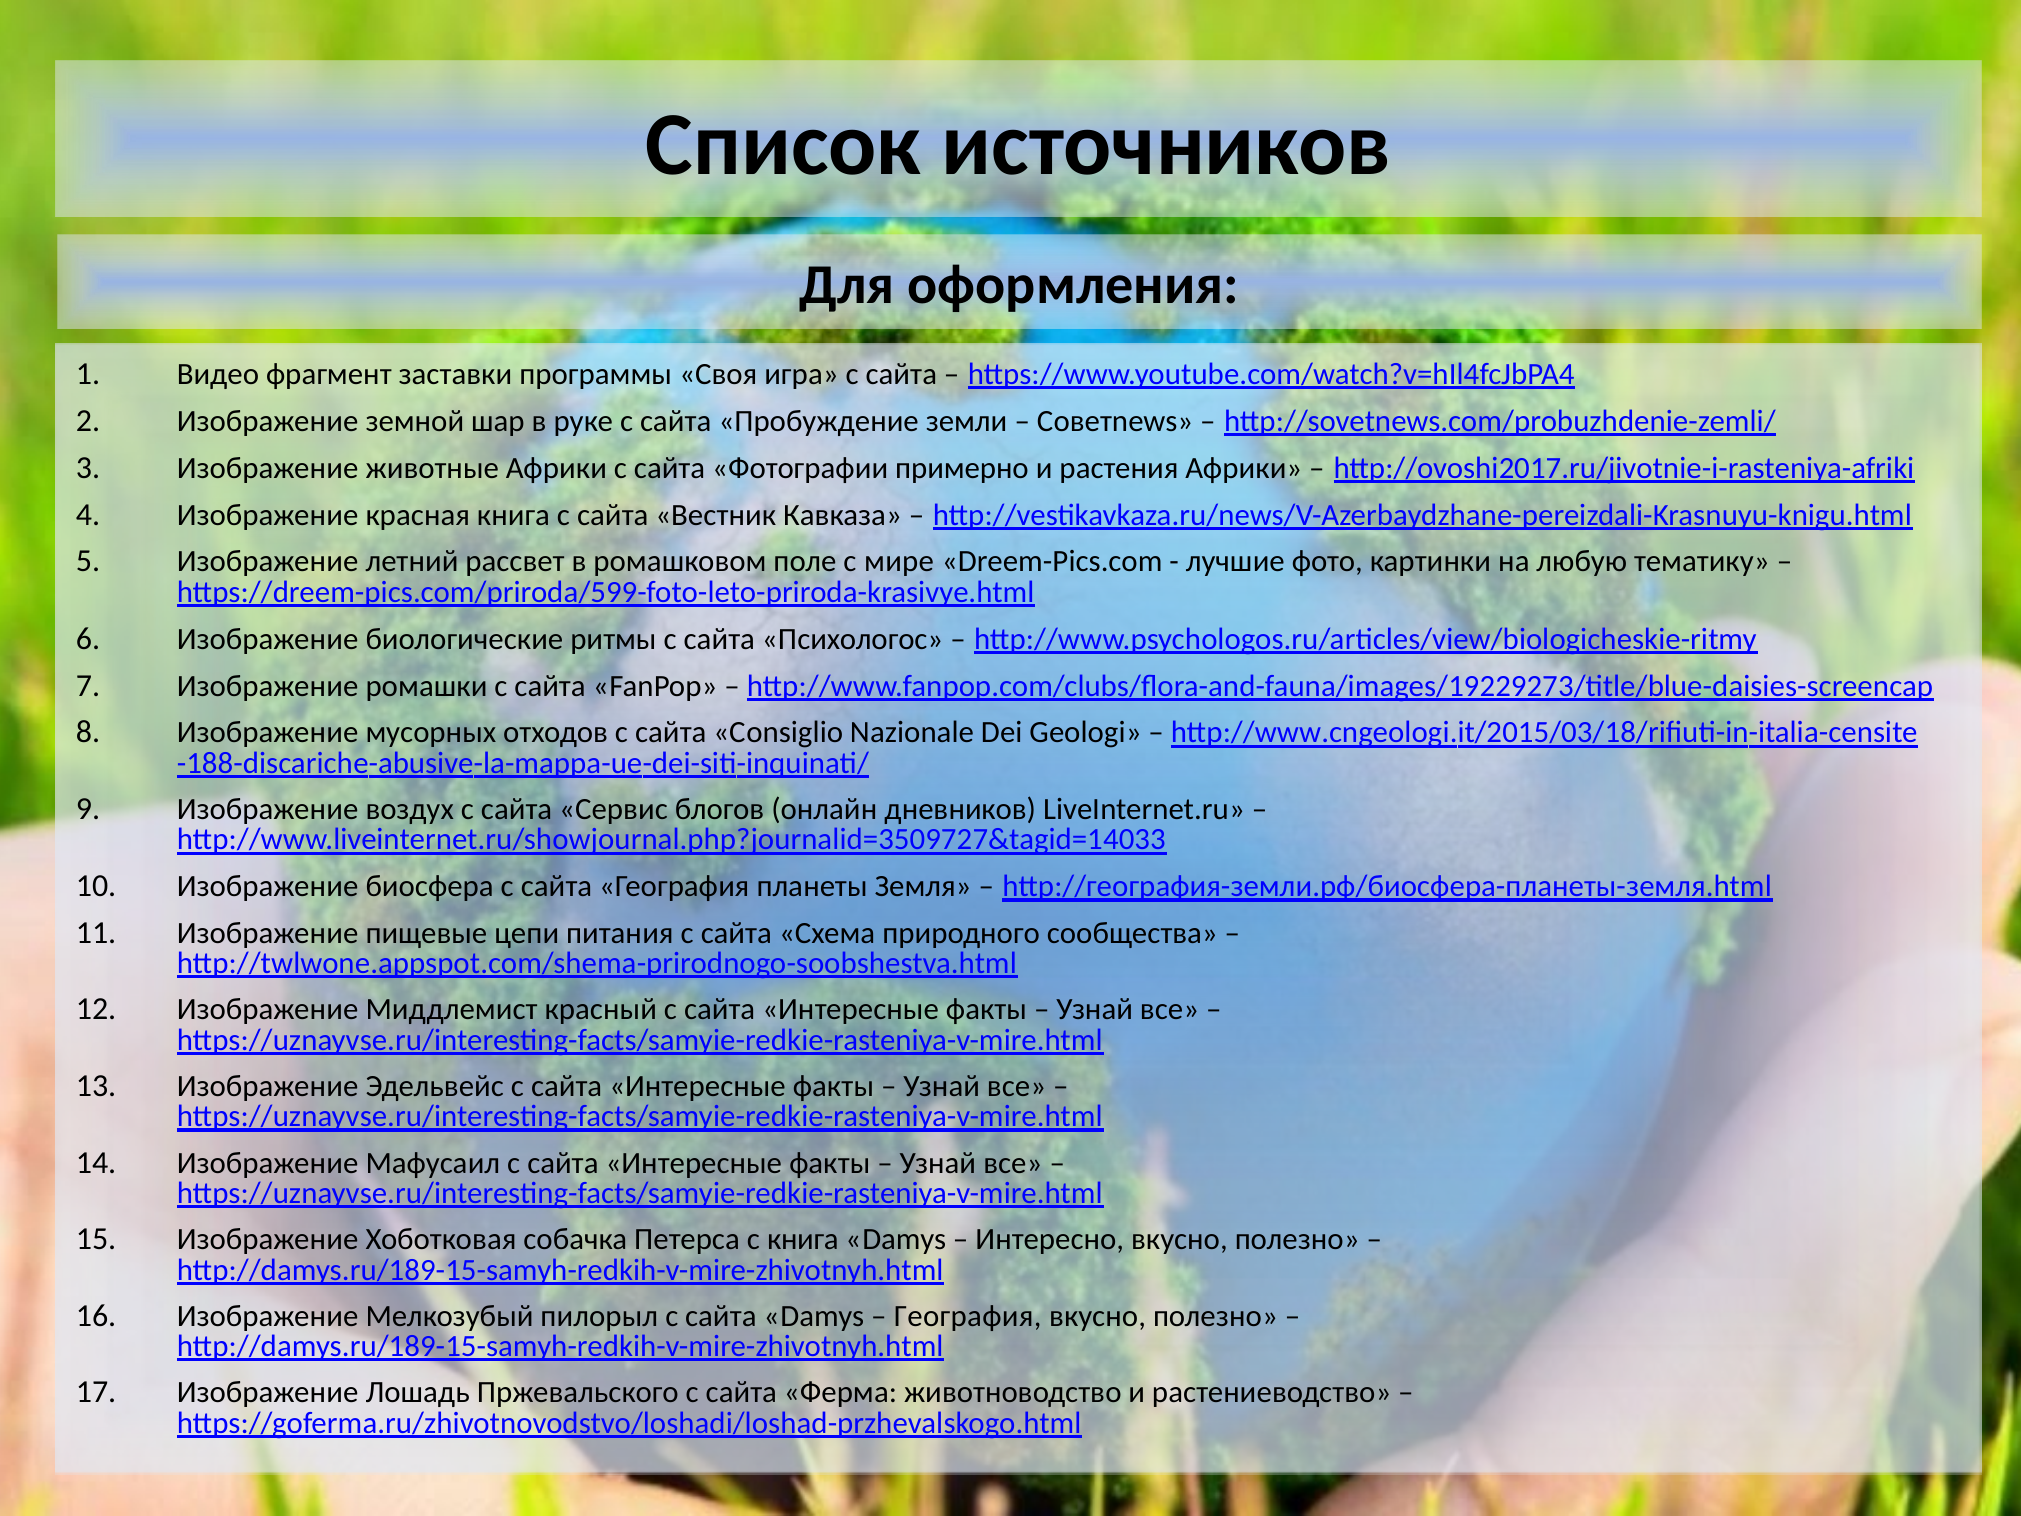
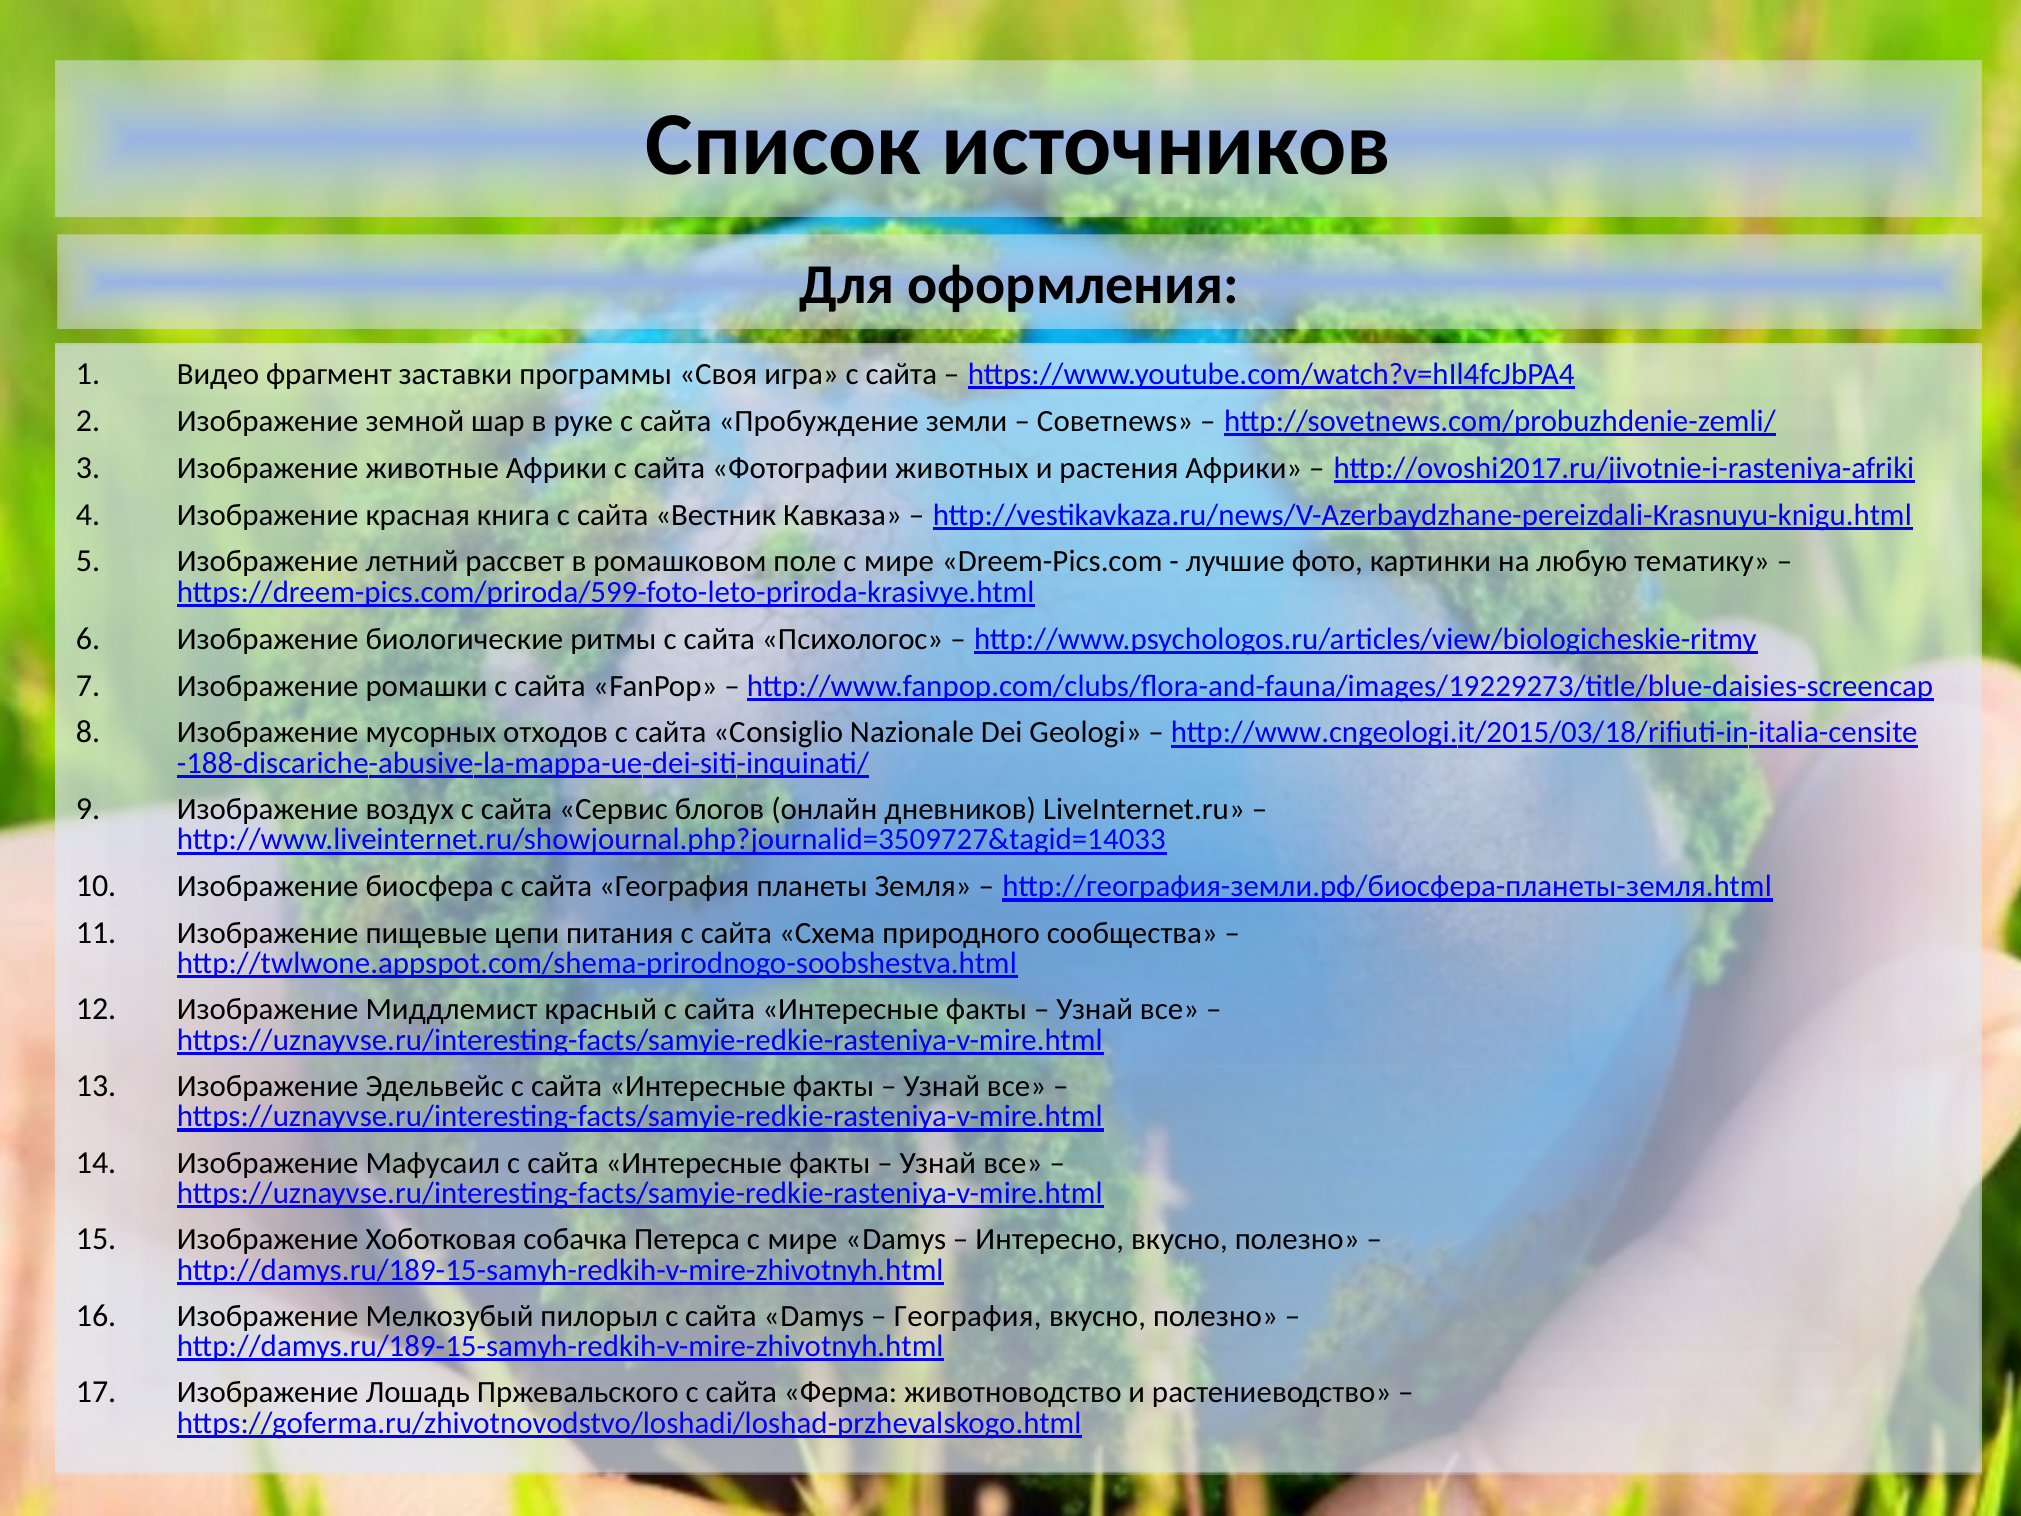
примерно: примерно -> животных
Петерса с книга: книга -> мире
